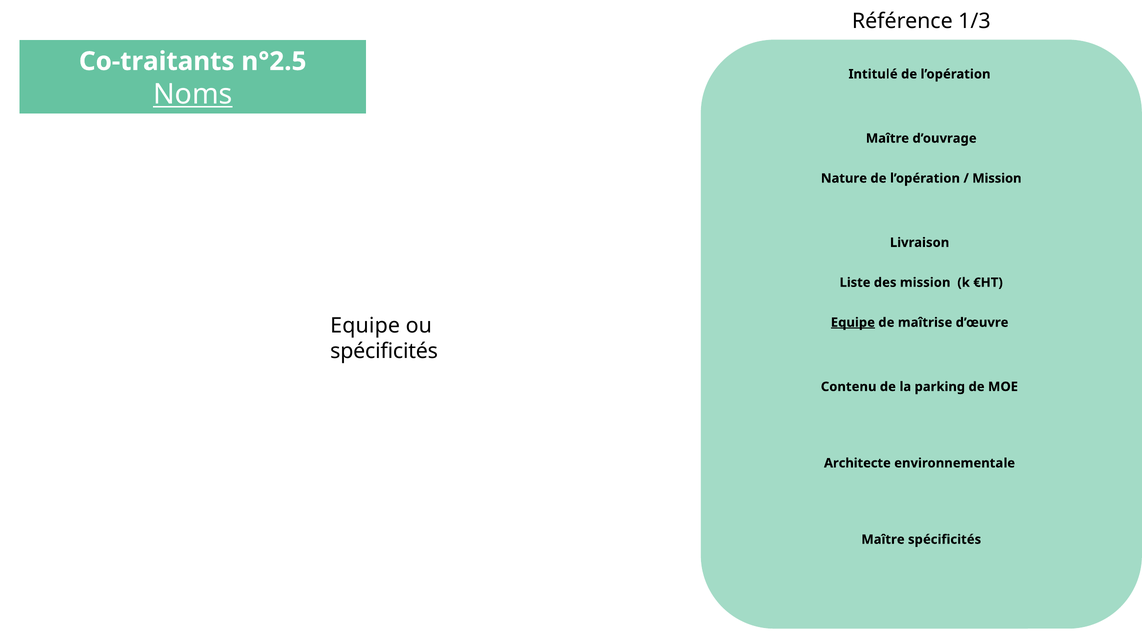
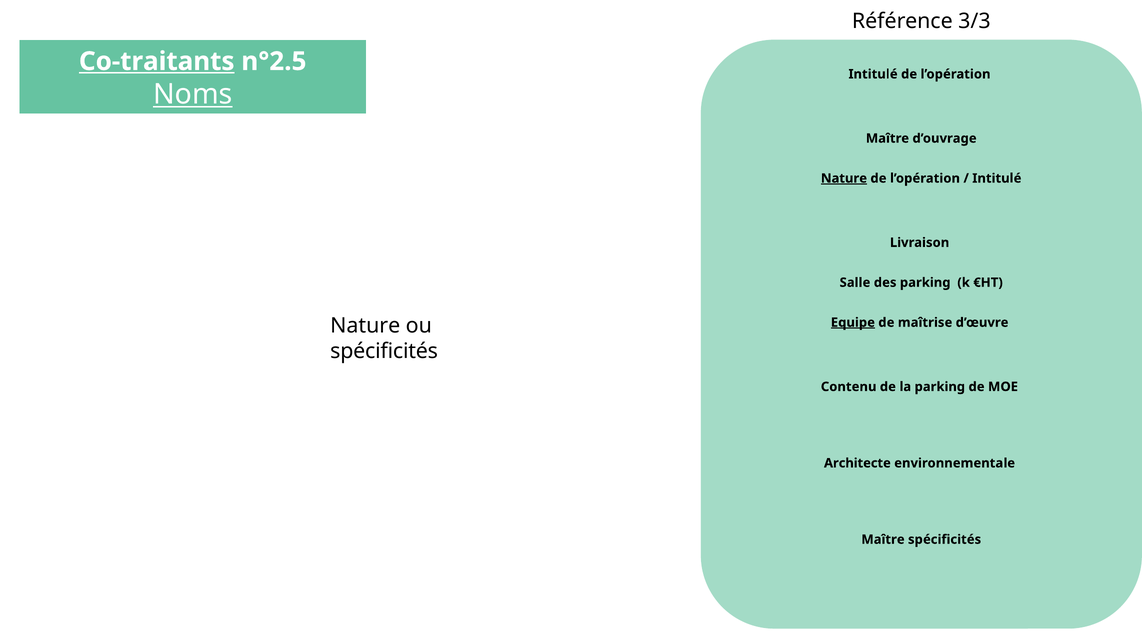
1/3: 1/3 -> 3/3
Co-traitants underline: none -> present
Nature at (844, 178) underline: none -> present
Mission at (997, 178): Mission -> Intitulé
Liste: Liste -> Salle
des mission: mission -> parking
Equipe at (365, 326): Equipe -> Nature
